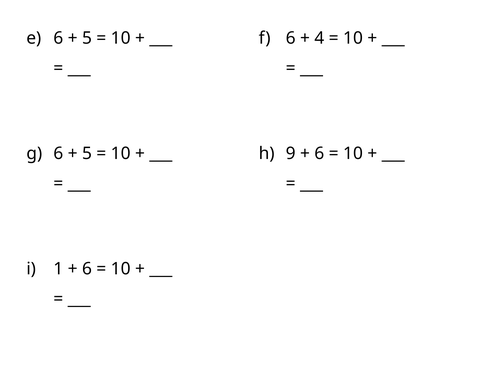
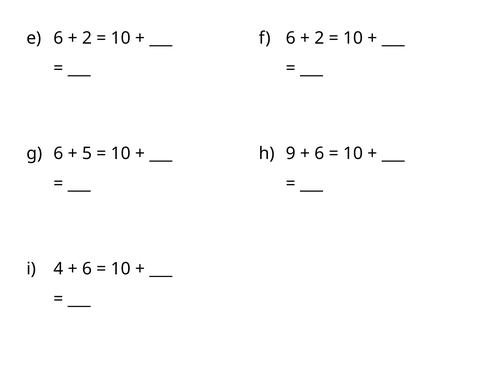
5 at (87, 38): 5 -> 2
4 at (320, 38): 4 -> 2
1: 1 -> 4
